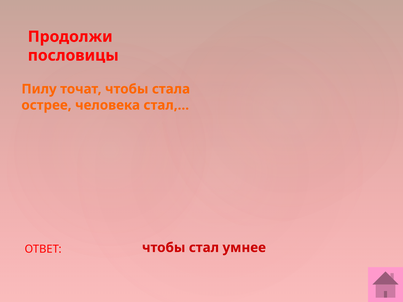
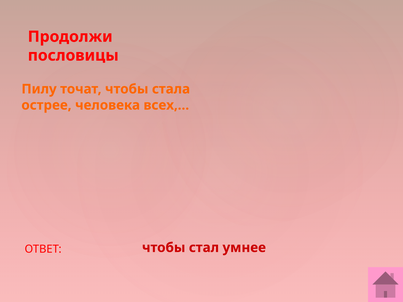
стал,…: стал,… -> всех,…
